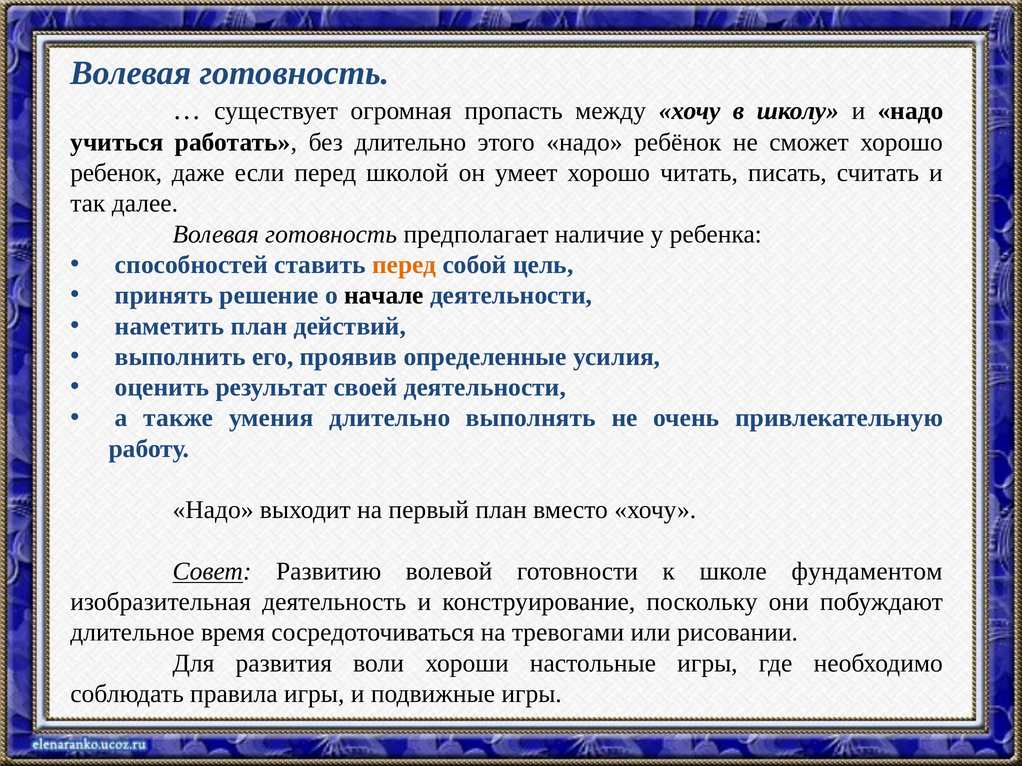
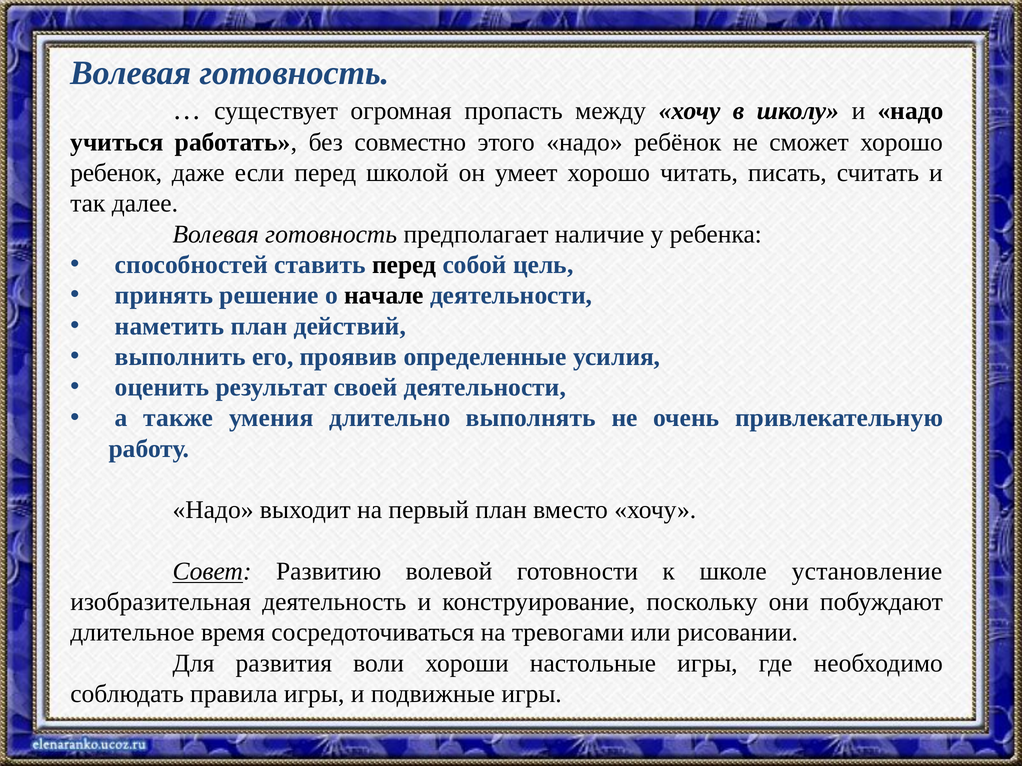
без длительно: длительно -> совместно
перед at (404, 265) colour: orange -> black
фундаментом: фундаментом -> установление
